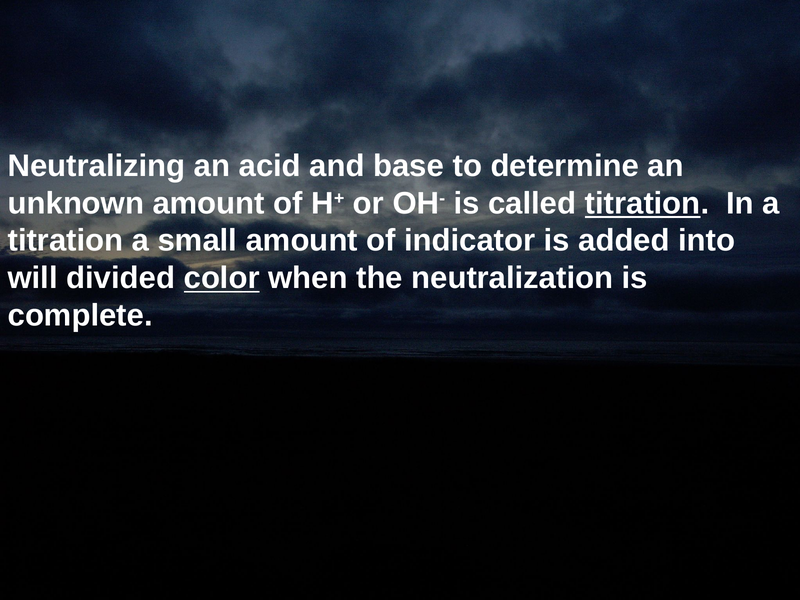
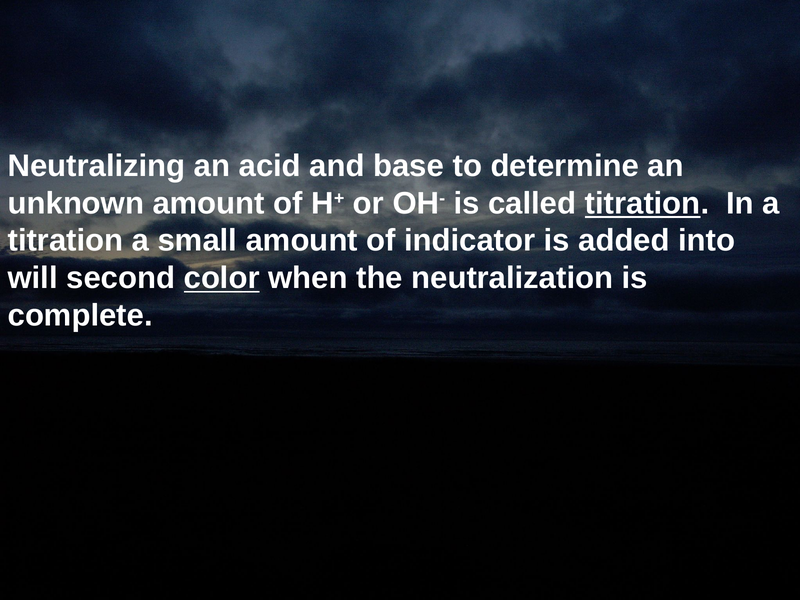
divided: divided -> second
